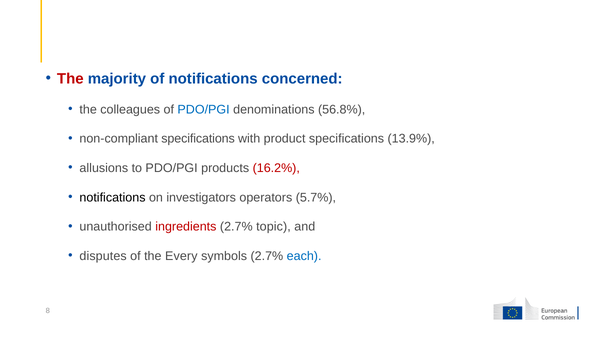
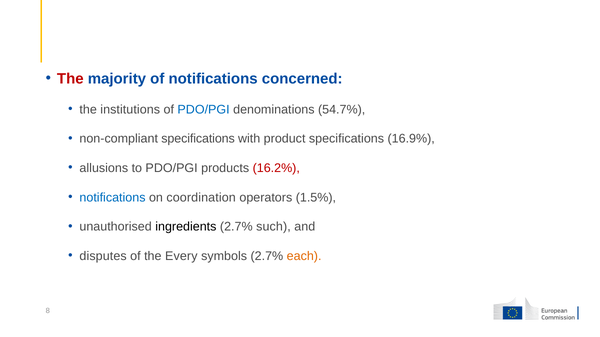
colleagues: colleagues -> institutions
56.8%: 56.8% -> 54.7%
13.9%: 13.9% -> 16.9%
notifications at (113, 198) colour: black -> blue
investigators: investigators -> coordination
5.7%: 5.7% -> 1.5%
ingredients colour: red -> black
topic: topic -> such
each colour: blue -> orange
